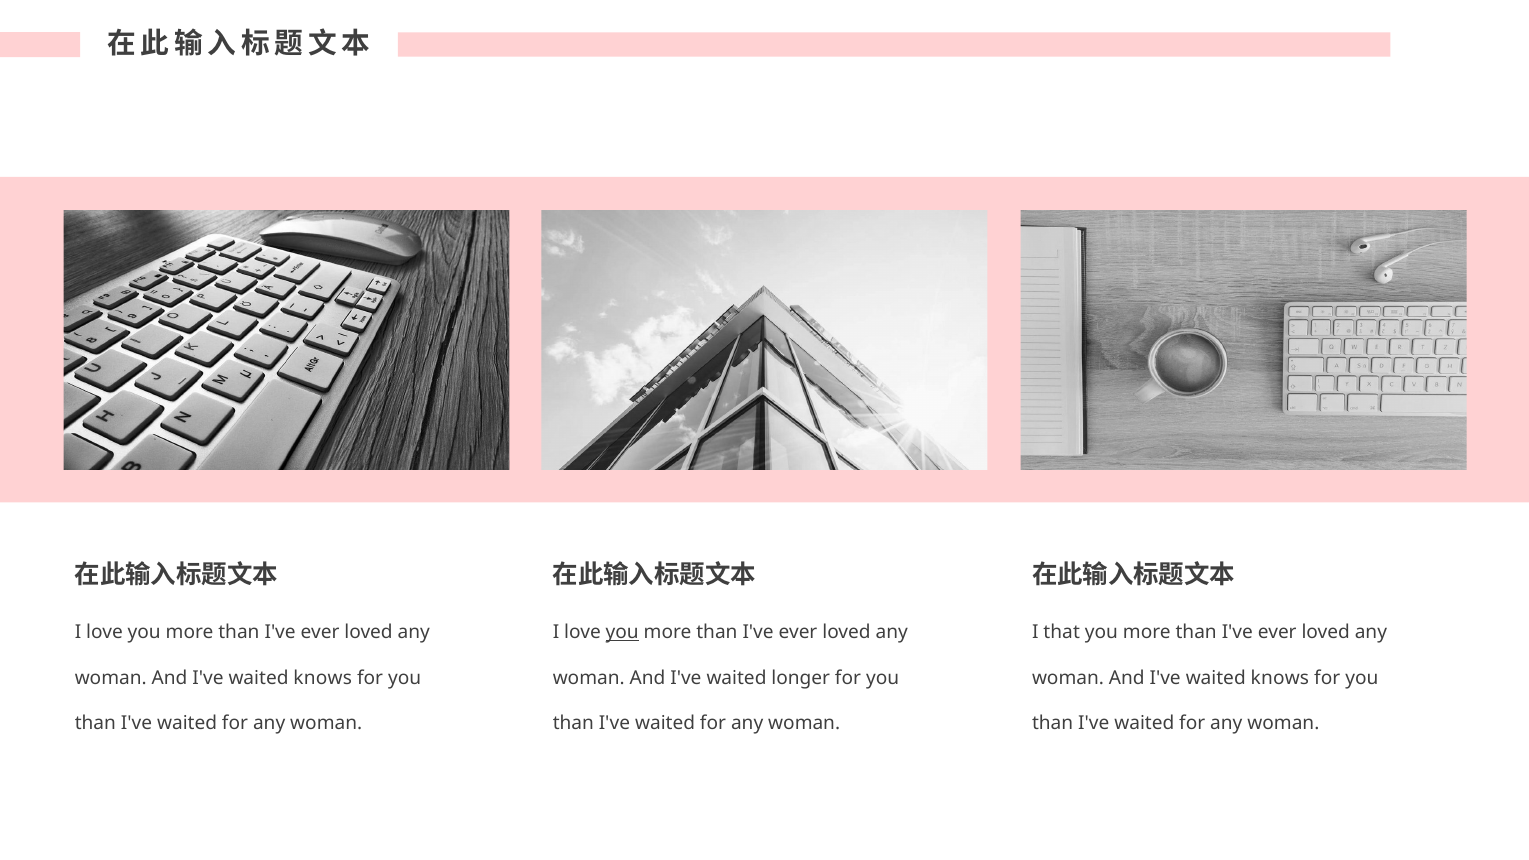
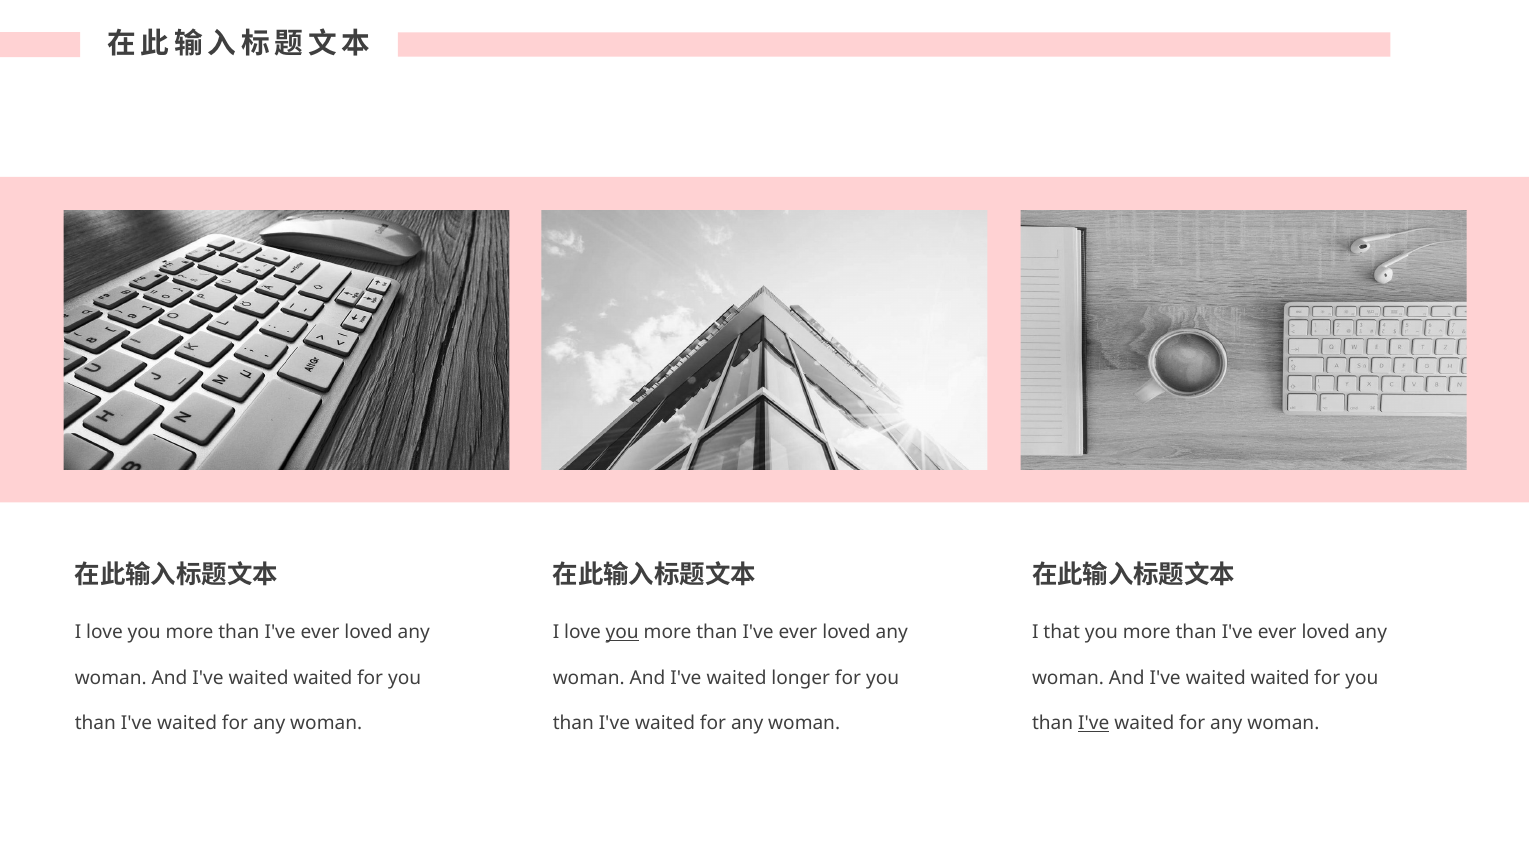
knows at (323, 678): knows -> waited
knows at (1280, 678): knows -> waited
I've at (1094, 724) underline: none -> present
